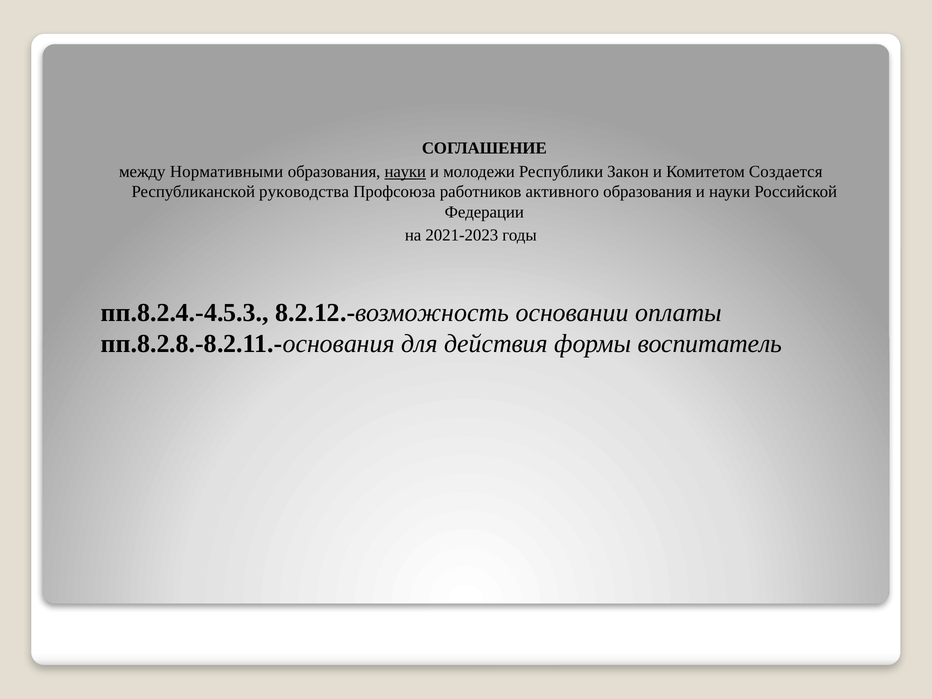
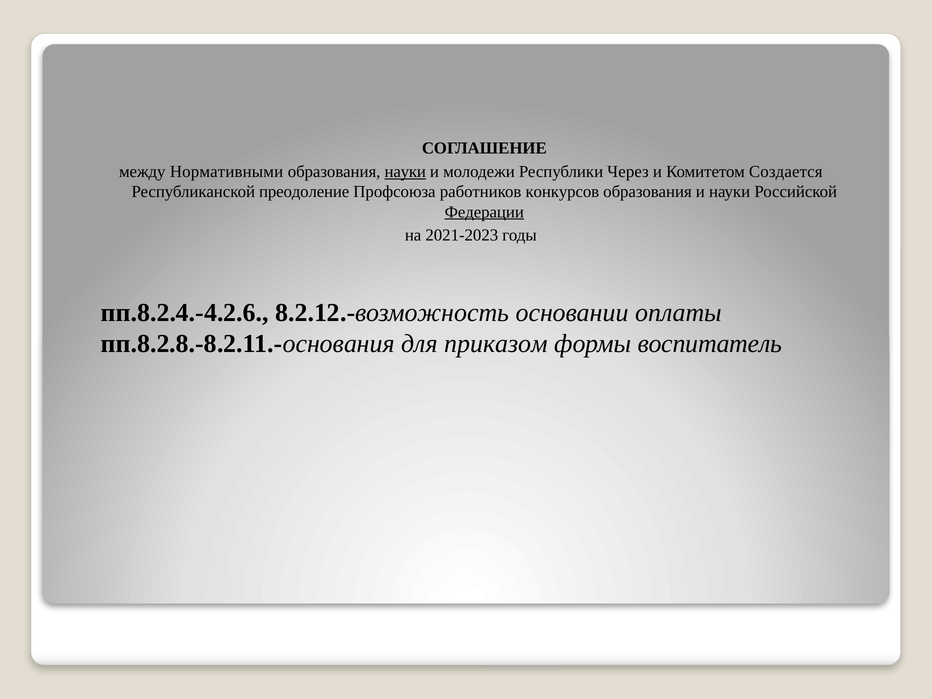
Закон: Закон -> Через
руководства: руководства -> преодоление
активного: активного -> конкурсов
Федерации underline: none -> present
пп.8.2.4.-4.5.3: пп.8.2.4.-4.5.3 -> пп.8.2.4.-4.2.6
действия: действия -> приказом
